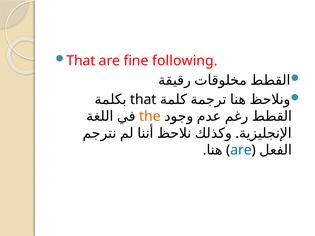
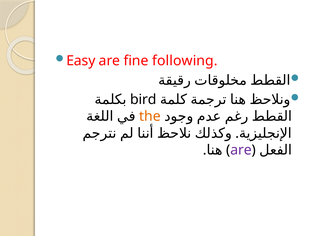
That at (81, 61): That -> Easy
that at (143, 100): that -> bird
are at (241, 150) colour: blue -> purple
